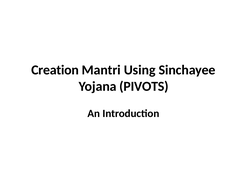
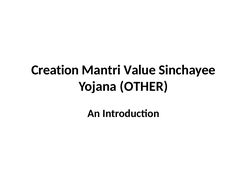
Using: Using -> Value
PIVOTS: PIVOTS -> OTHER
